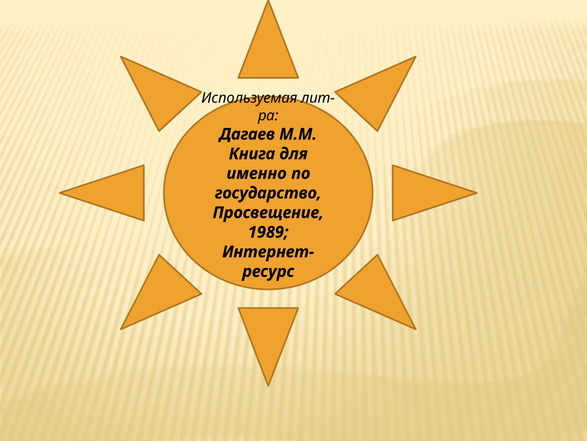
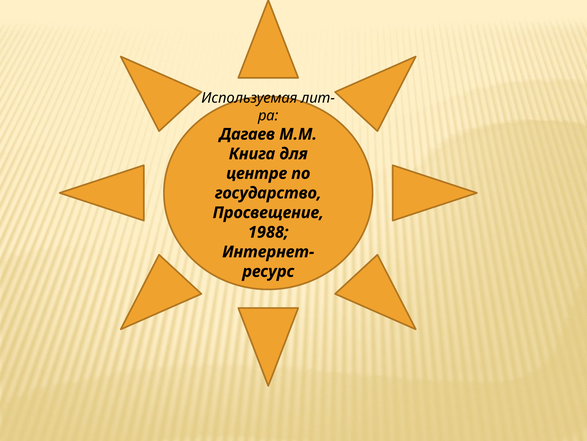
именно: именно -> центре
1989: 1989 -> 1988
